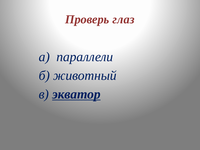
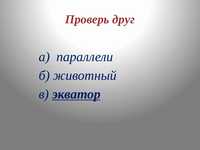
глаз: глаз -> друг
